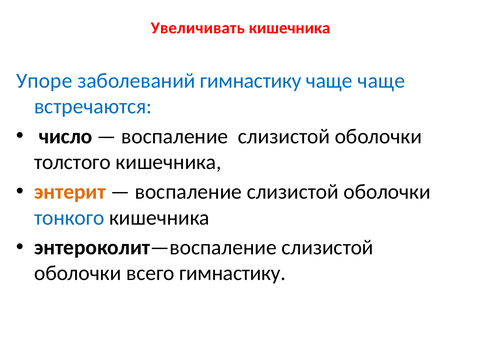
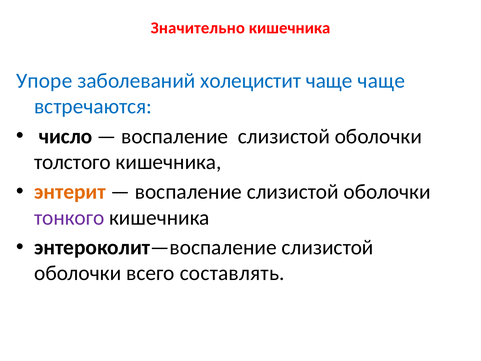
Увеличивать: Увеличивать -> Значительно
заболеваний гимнастику: гимнастику -> холецистит
тонкого colour: blue -> purple
всего гимнастику: гимнастику -> составлять
